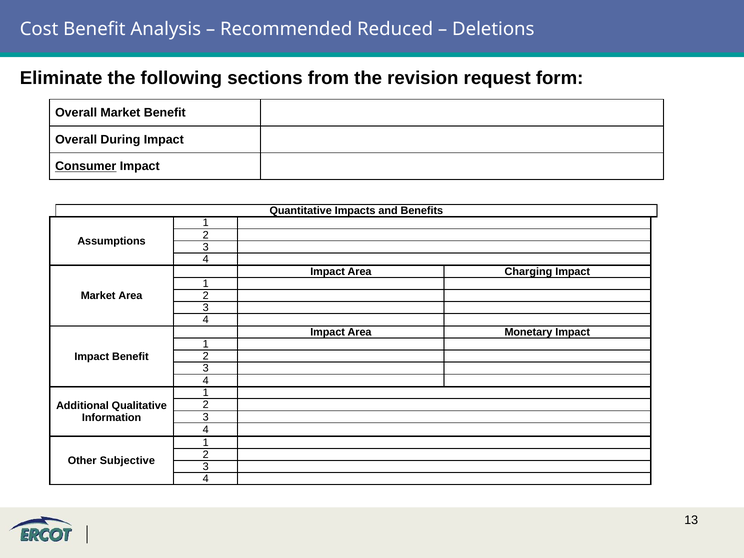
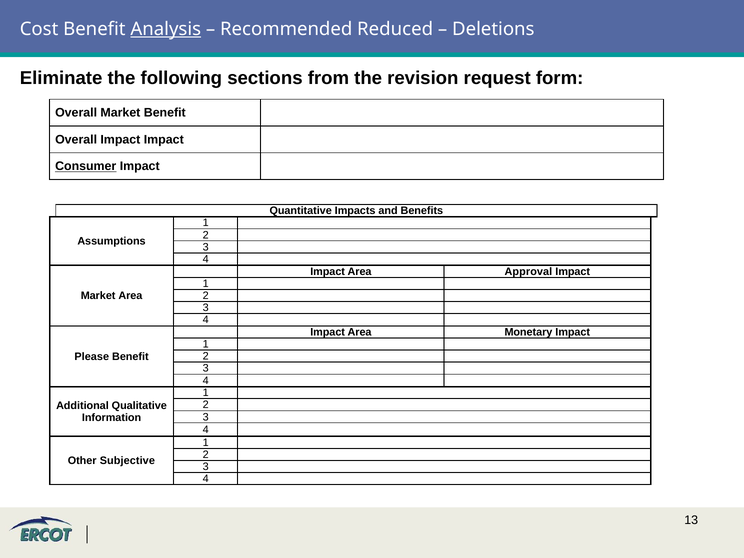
Analysis underline: none -> present
Overall During: During -> Impact
Charging: Charging -> Approval
Impact at (92, 356): Impact -> Please
